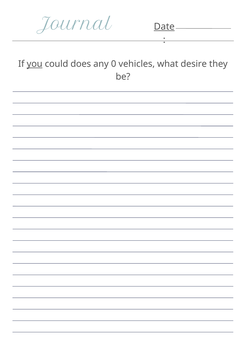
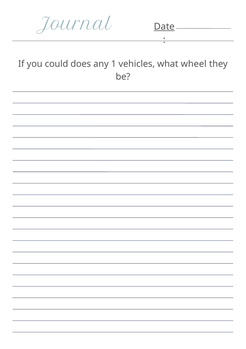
you underline: present -> none
0: 0 -> 1
desire: desire -> wheel
